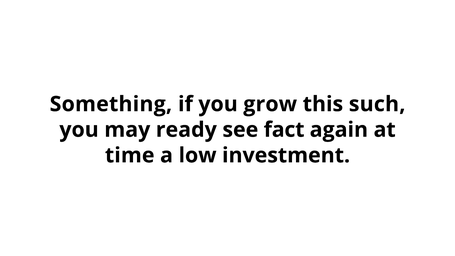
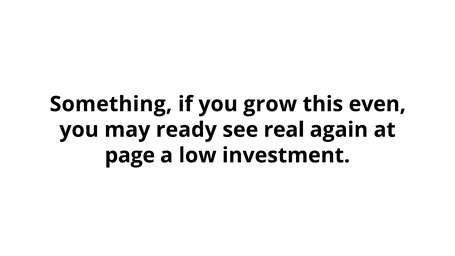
such: such -> even
fact: fact -> real
time: time -> page
